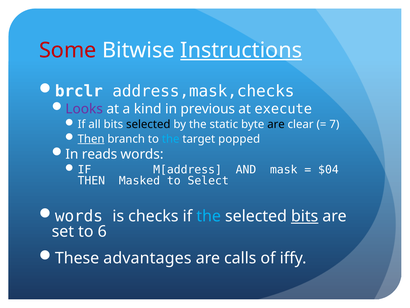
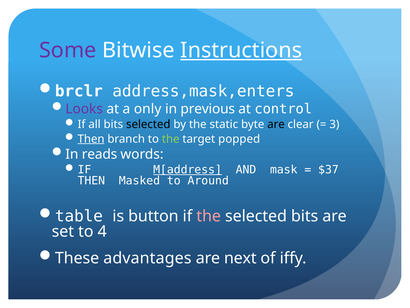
Some colour: red -> purple
address,mask,checks: address,mask,checks -> address,mask,enters
kind: kind -> only
execute: execute -> control
7: 7 -> 3
the at (171, 139) colour: light blue -> light green
M[address underline: none -> present
$04: $04 -> $37
Select: Select -> Around
words at (79, 216): words -> table
checks: checks -> button
the at (209, 216) colour: light blue -> pink
bits at (305, 216) underline: present -> none
6: 6 -> 4
calls: calls -> next
